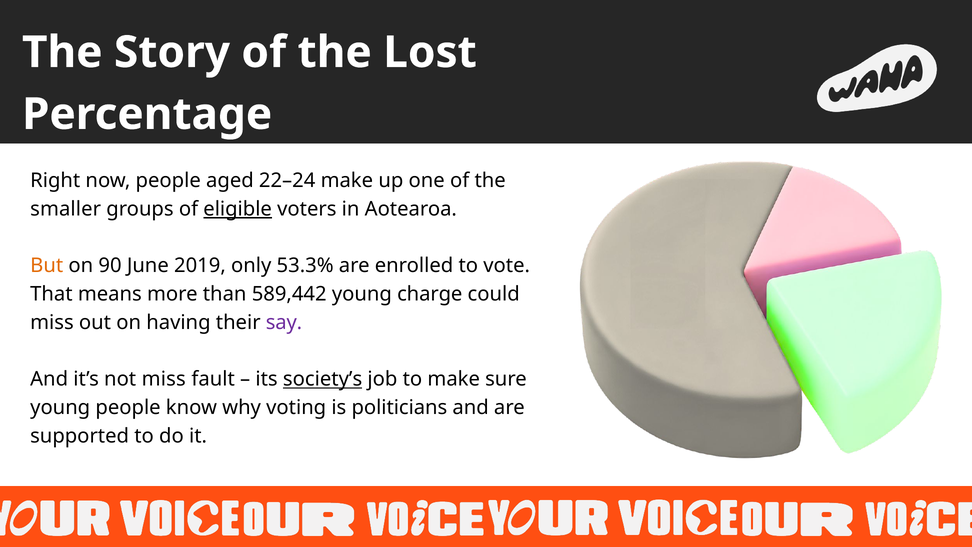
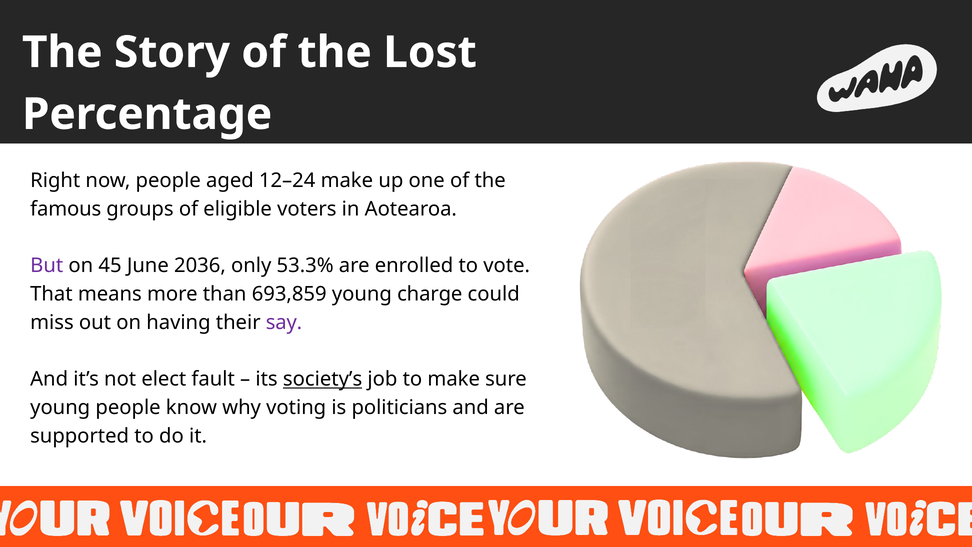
22–24: 22–24 -> 12–24
smaller: smaller -> famous
eligible underline: present -> none
But colour: orange -> purple
90: 90 -> 45
2019: 2019 -> 2036
589,442: 589,442 -> 693,859
not miss: miss -> elect
